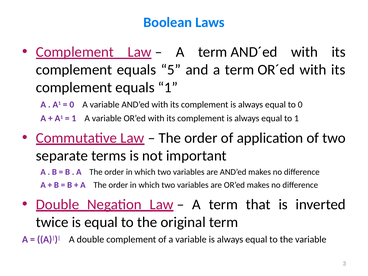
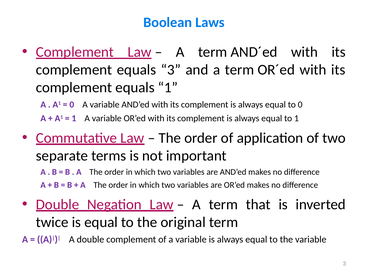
equals 5: 5 -> 3
